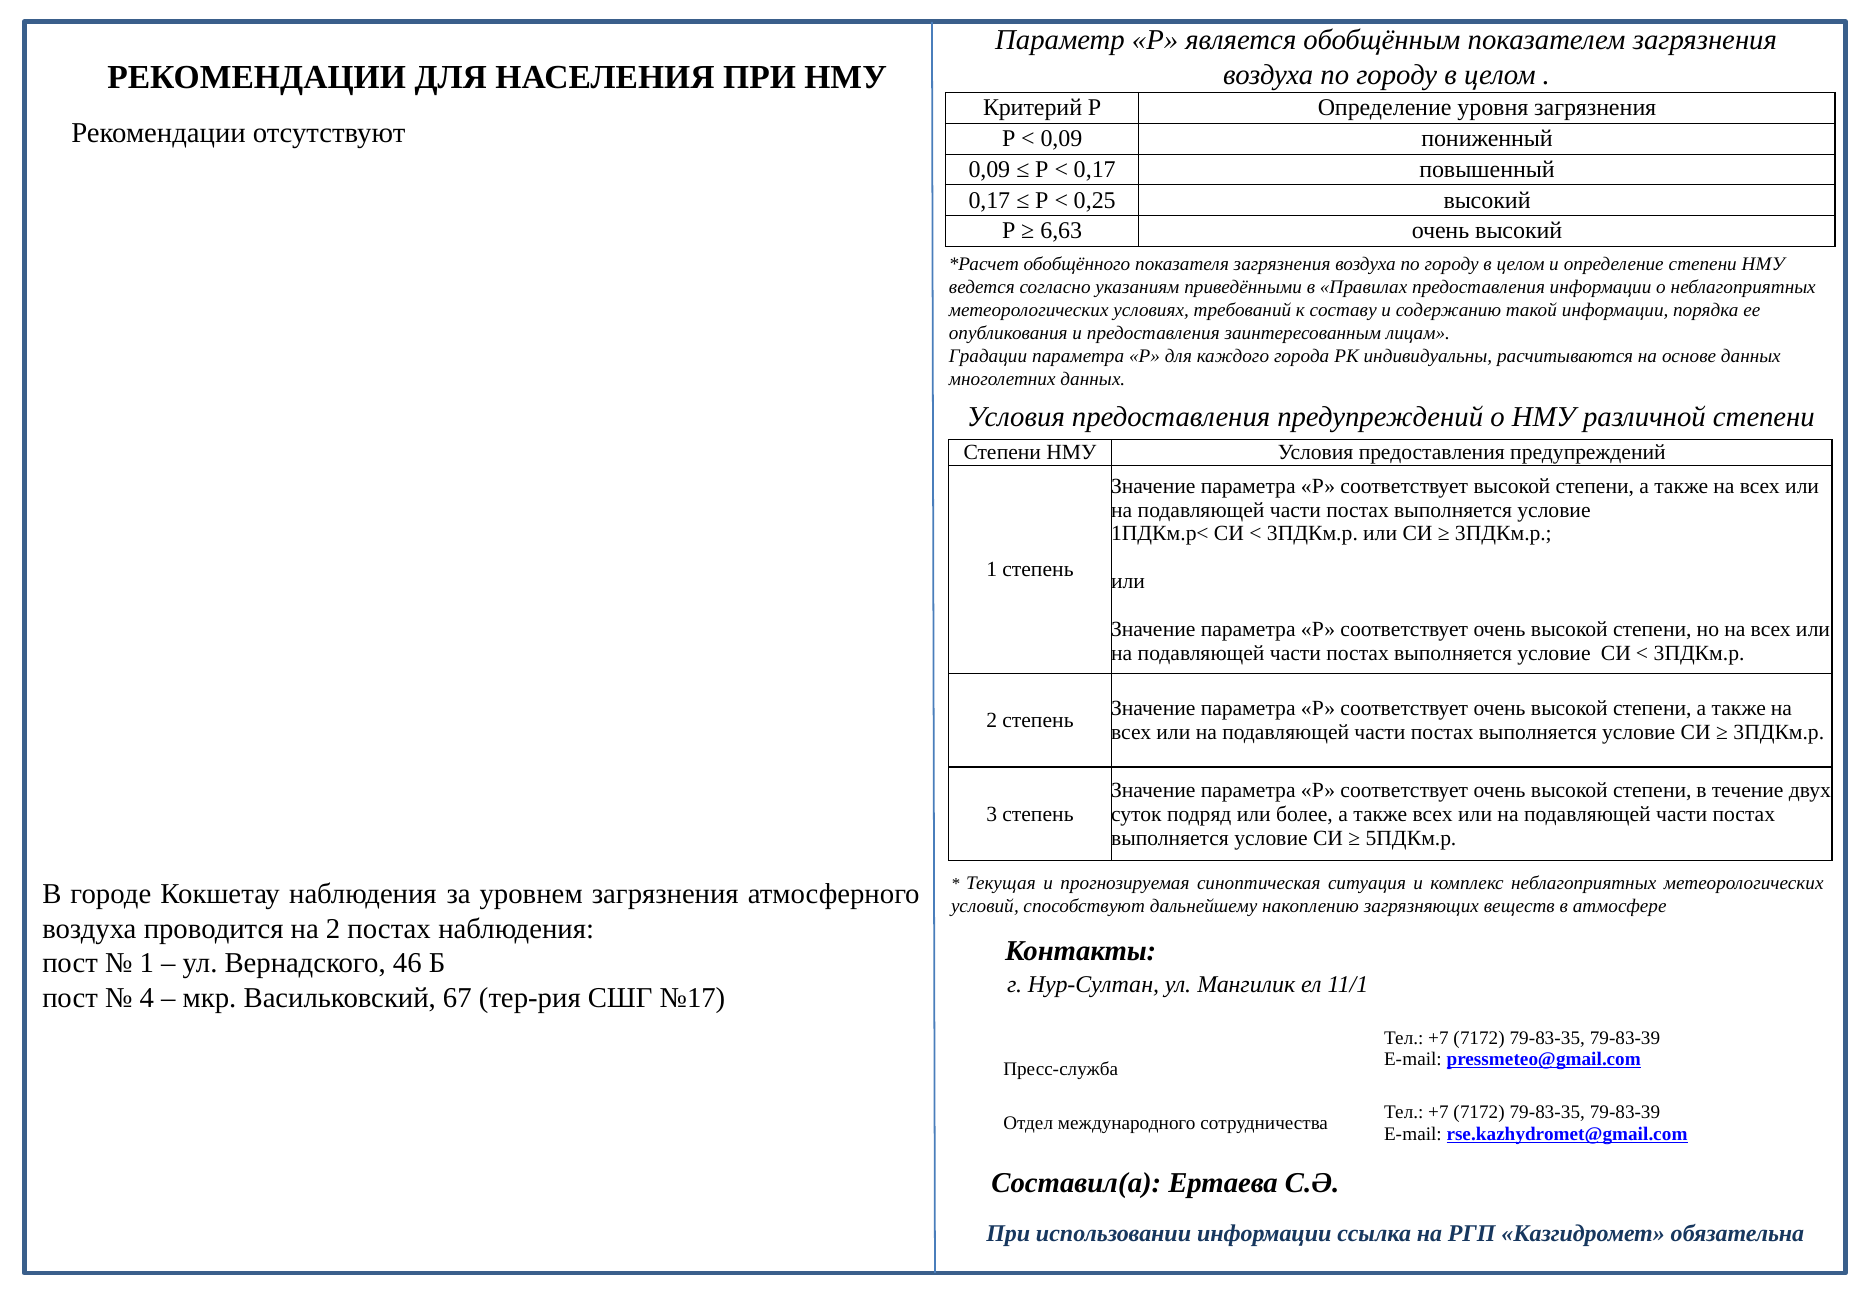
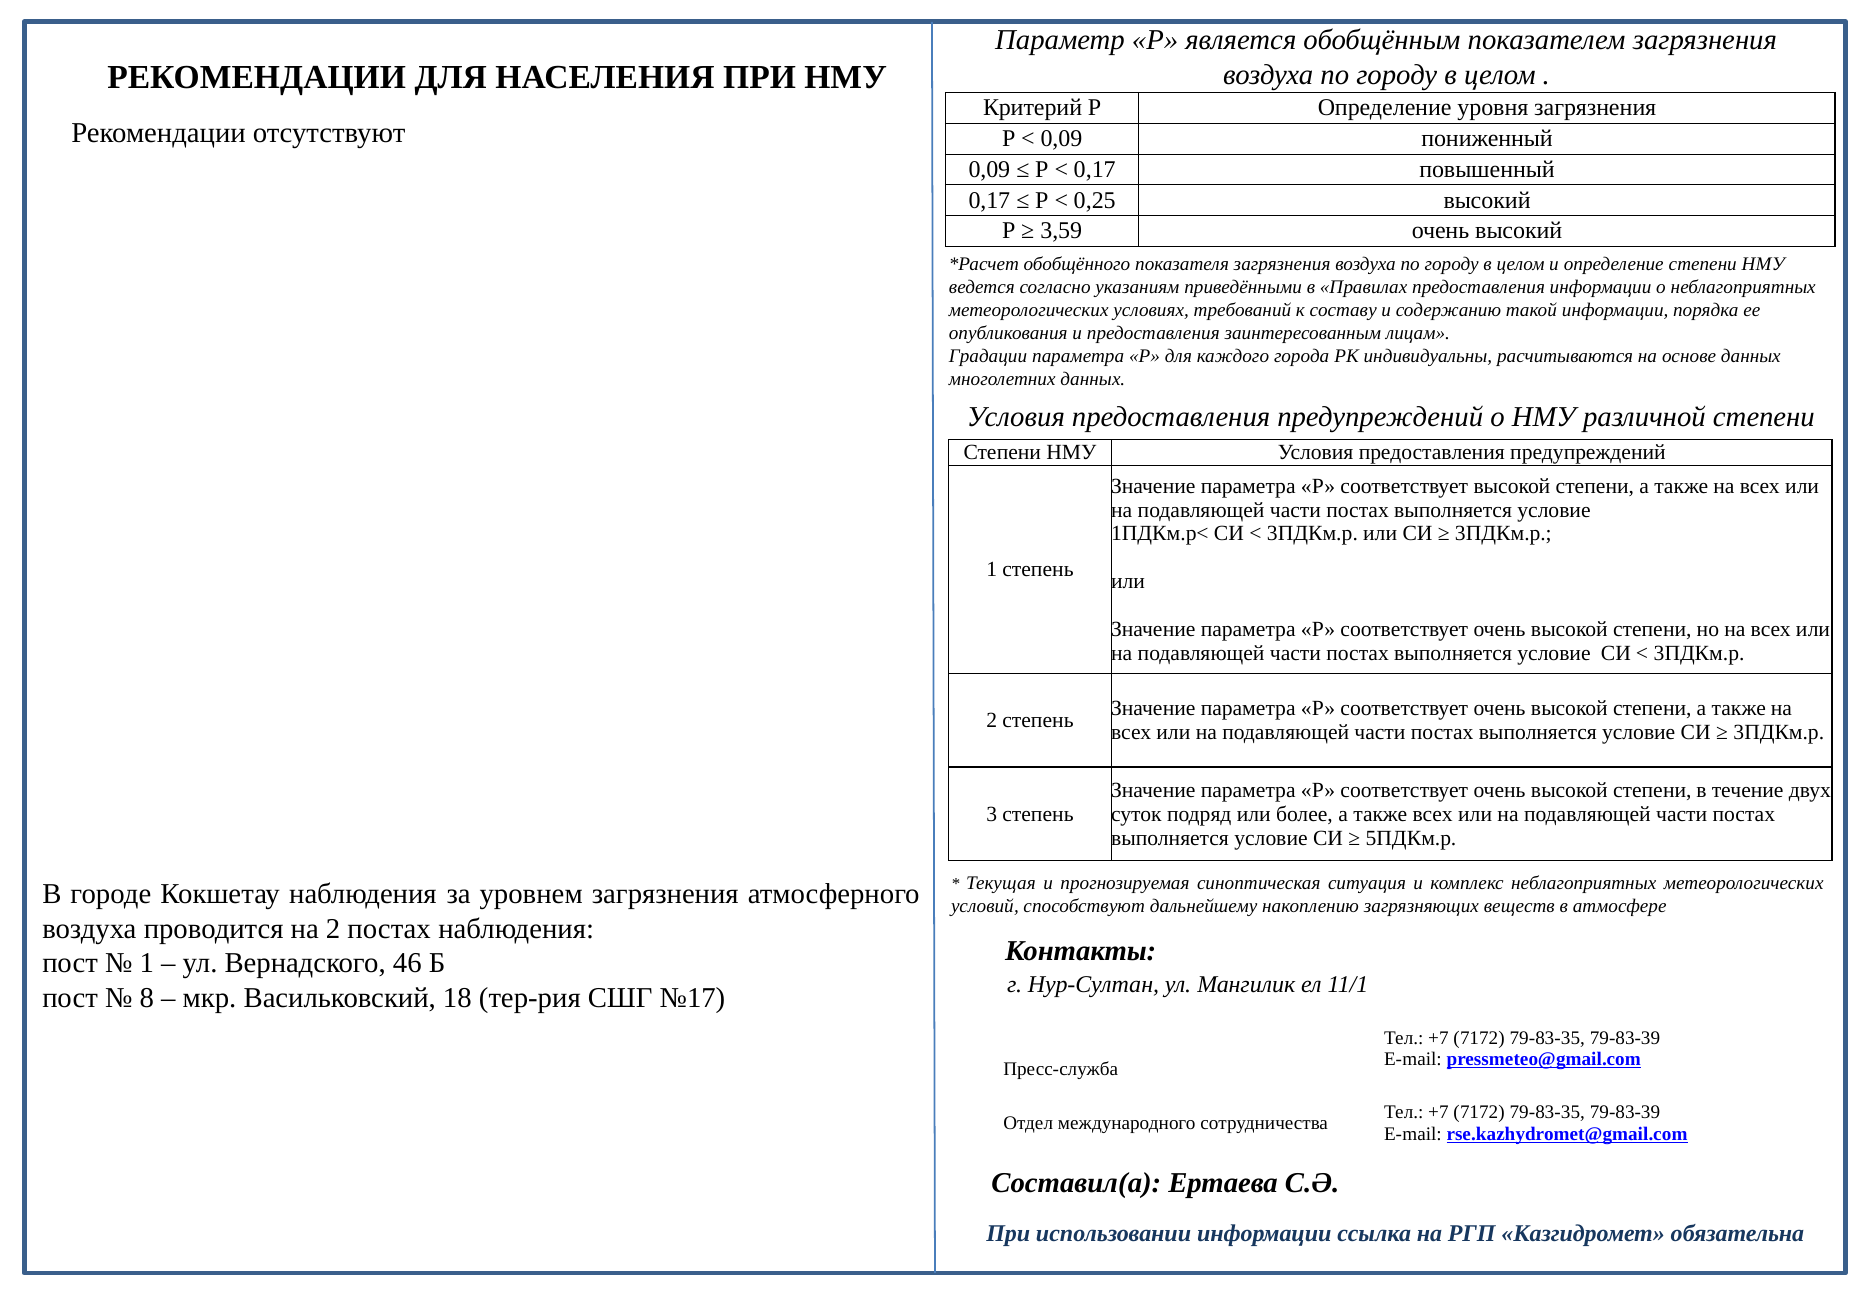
6,63: 6,63 -> 3,59
4: 4 -> 8
67: 67 -> 18
